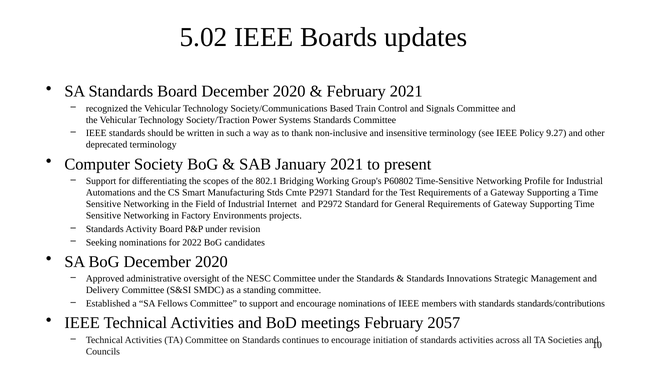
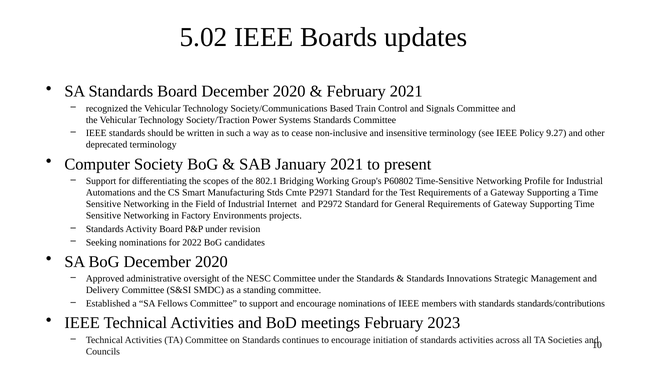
thank: thank -> cease
2057: 2057 -> 2023
